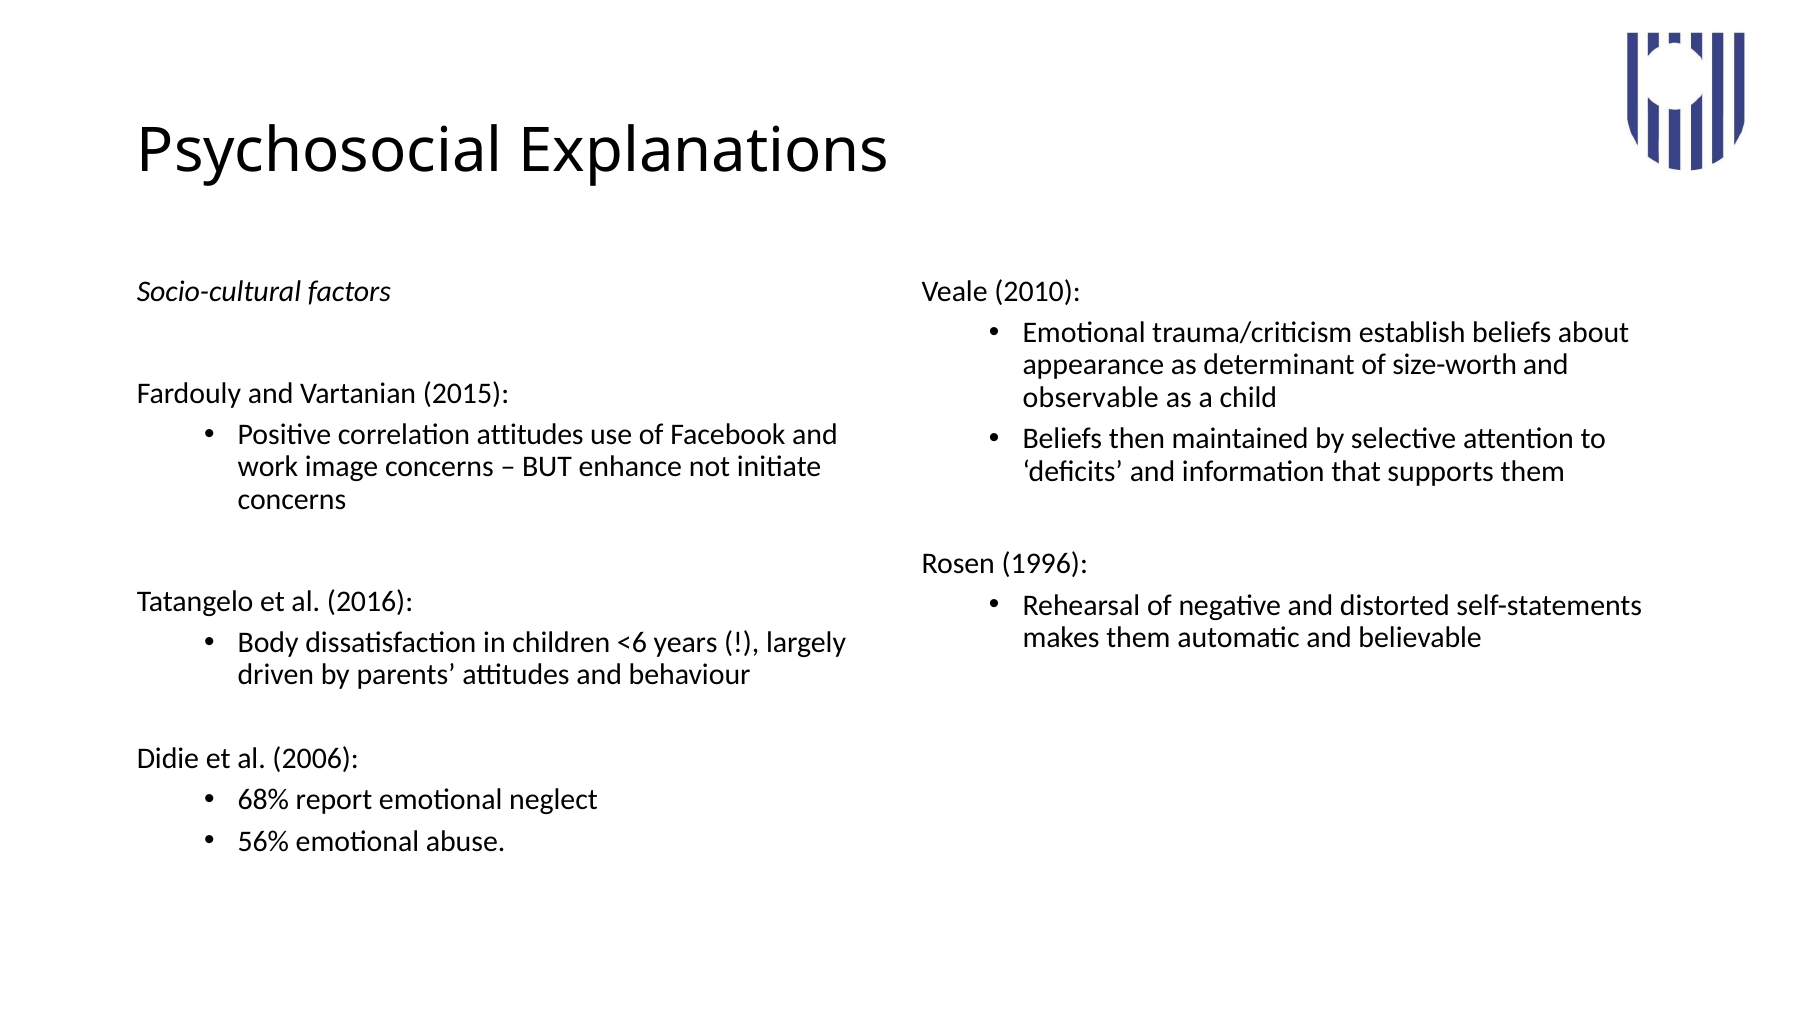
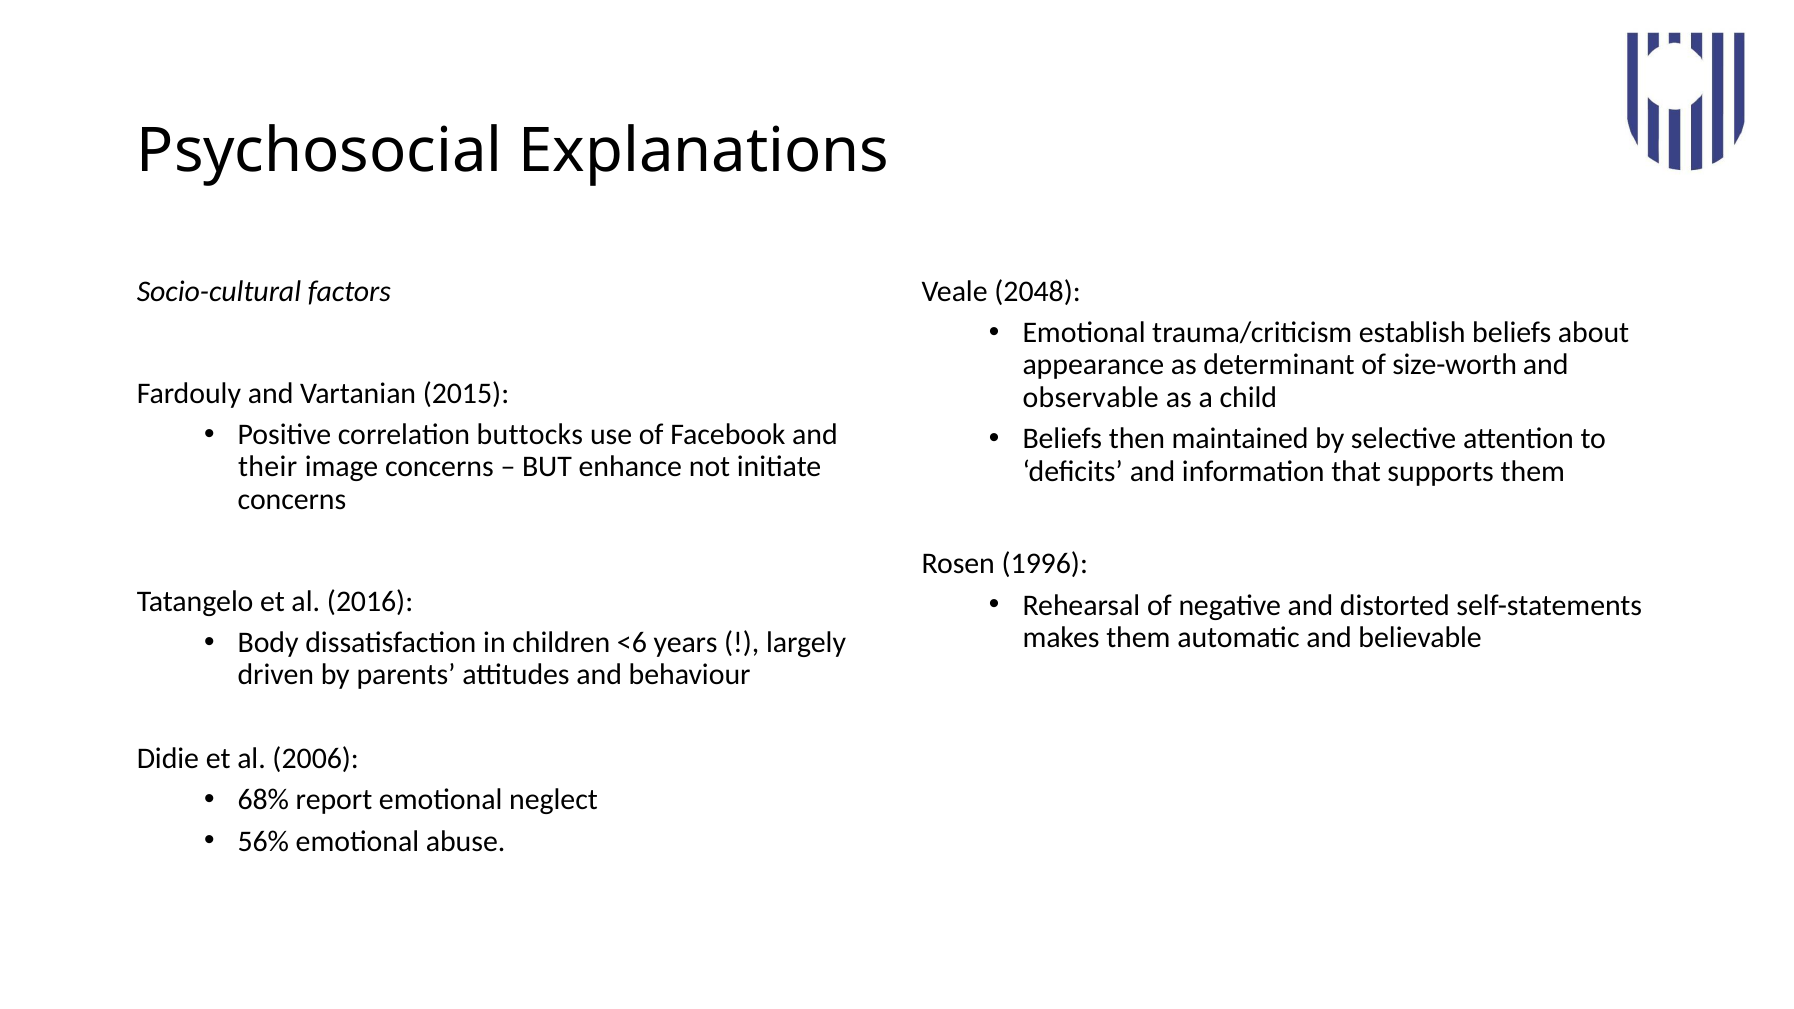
2010: 2010 -> 2048
correlation attitudes: attitudes -> buttocks
work: work -> their
